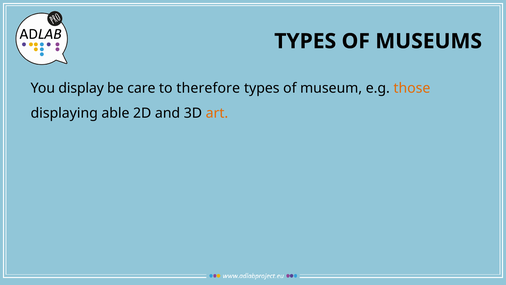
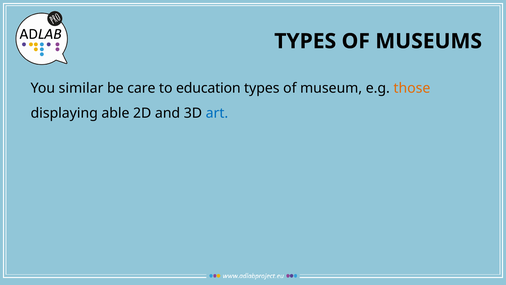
display: display -> similar
therefore: therefore -> education
art colour: orange -> blue
